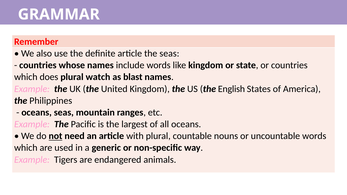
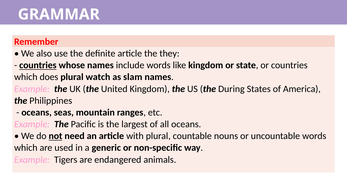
the seas: seas -> they
countries at (38, 65) underline: none -> present
blast: blast -> slam
English: English -> During
